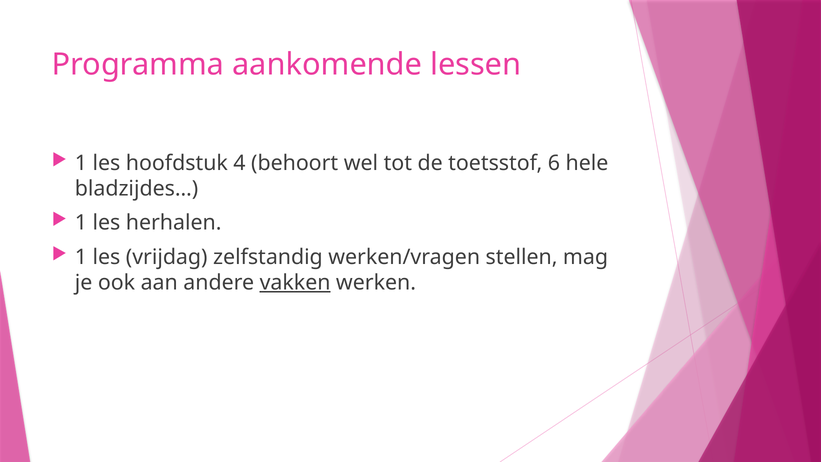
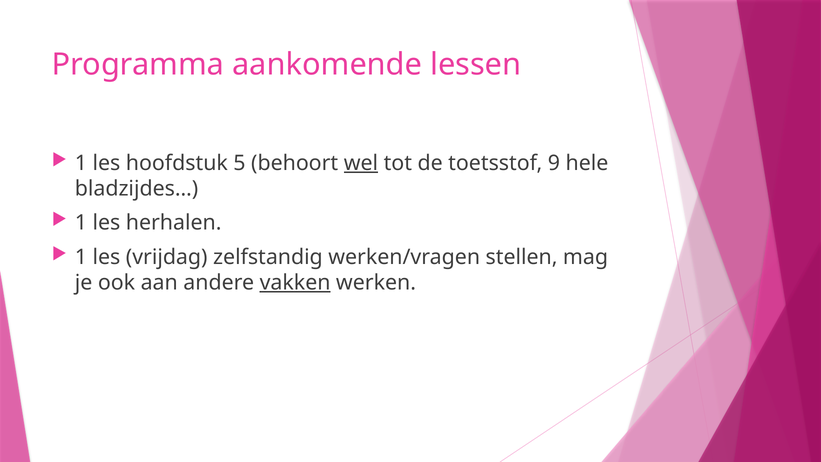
4: 4 -> 5
wel underline: none -> present
6: 6 -> 9
